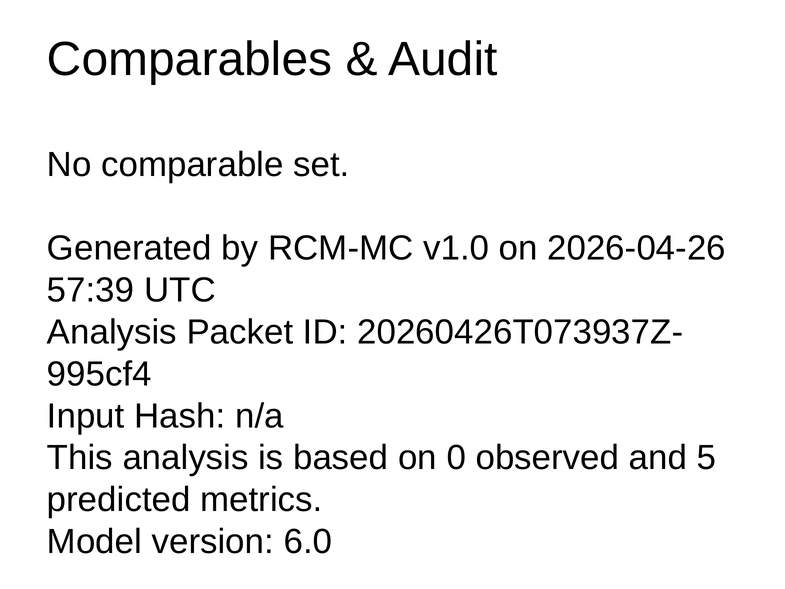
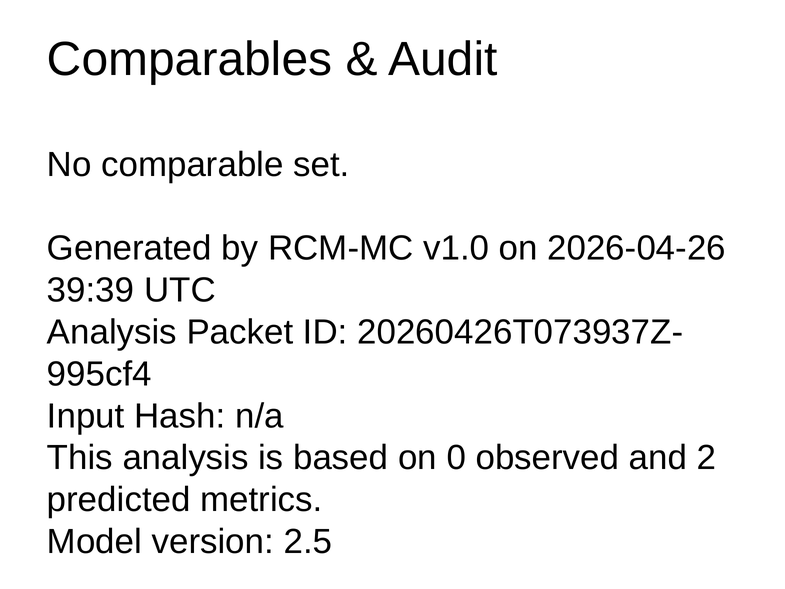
57:39: 57:39 -> 39:39
5: 5 -> 2
6.0: 6.0 -> 2.5
